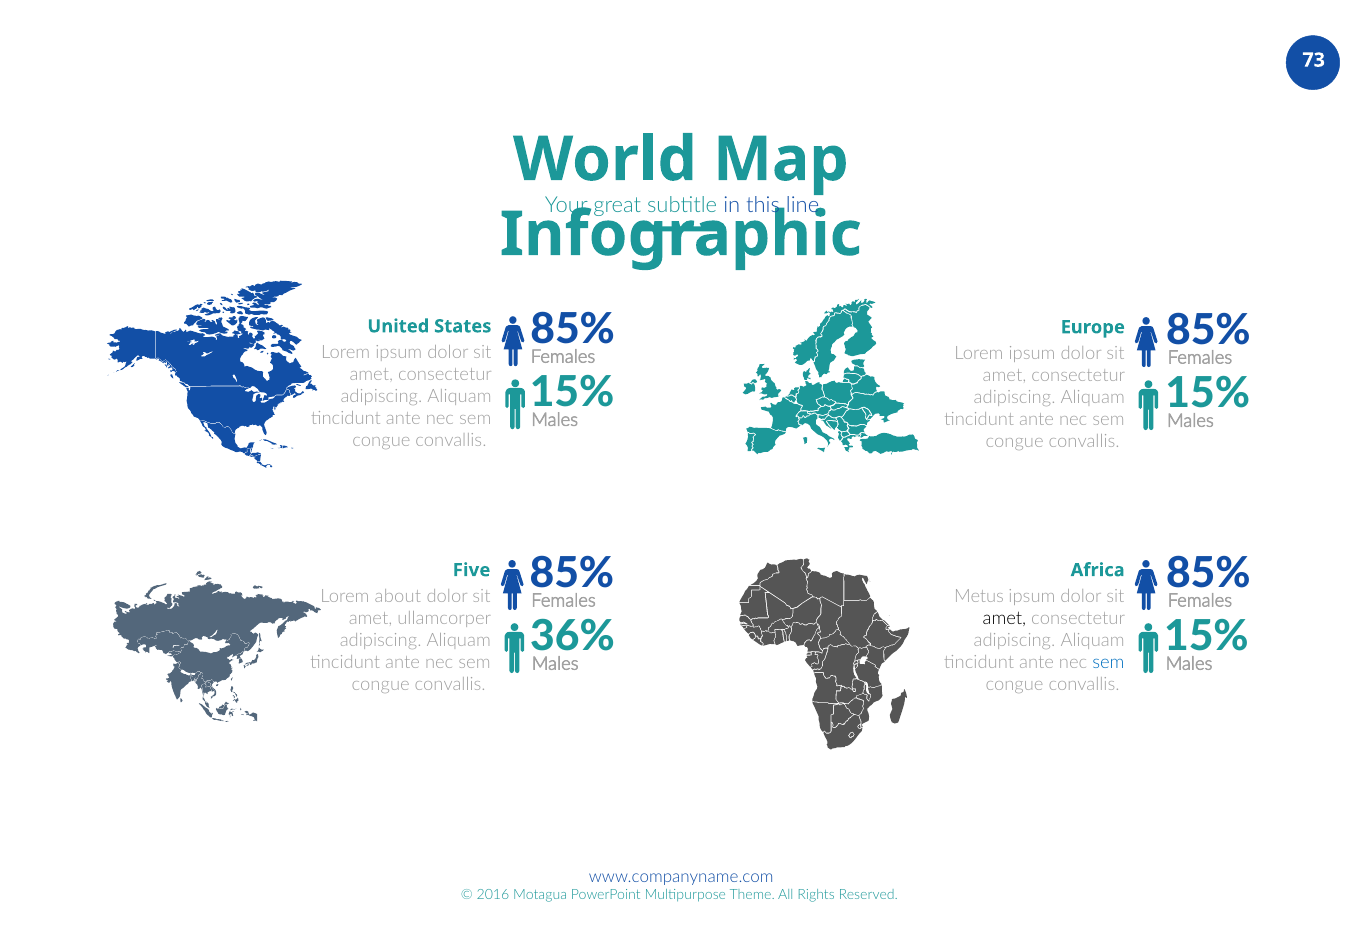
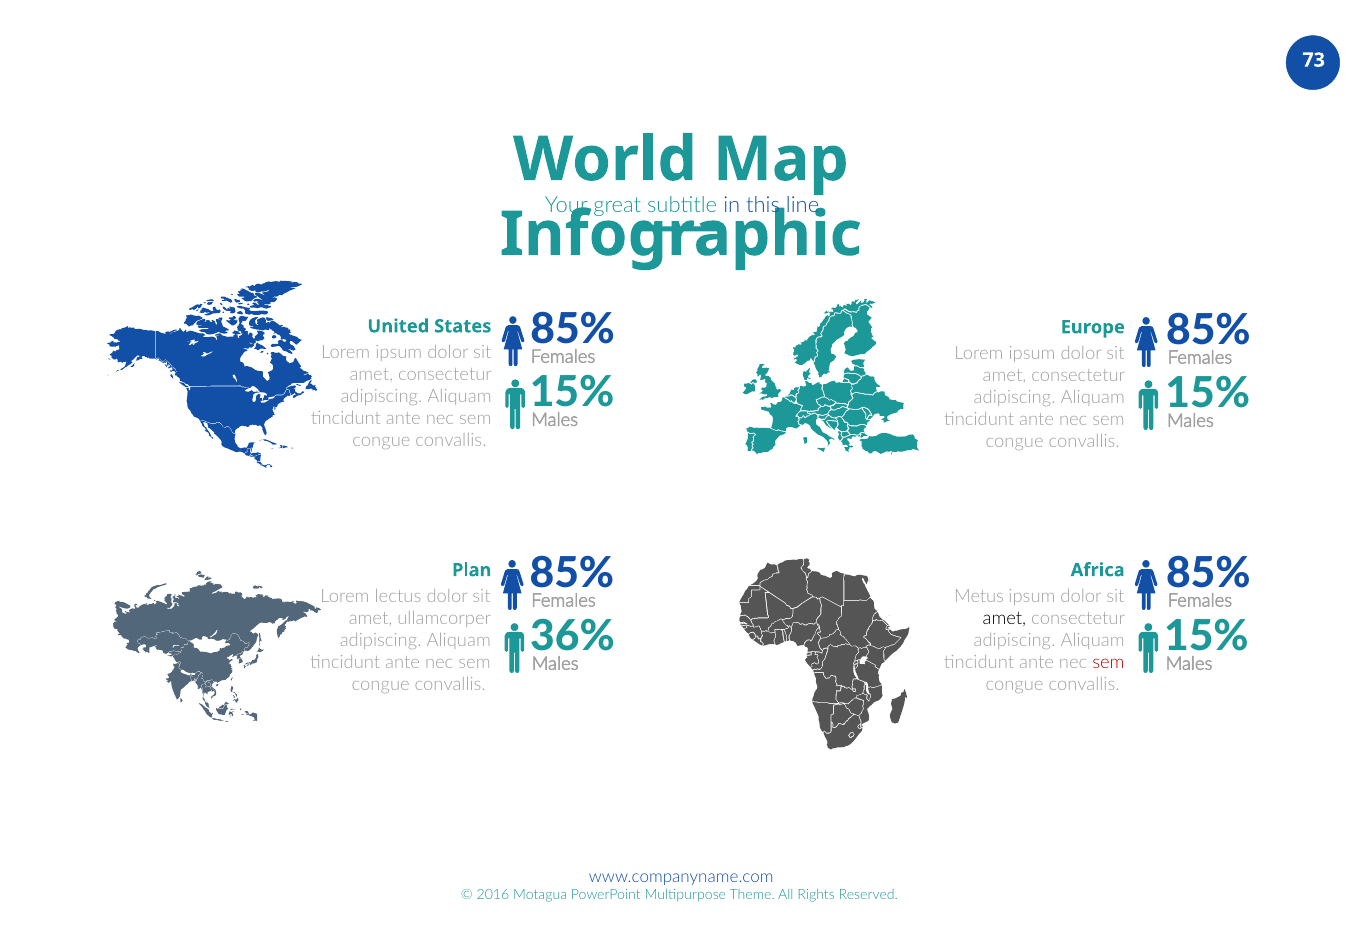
Five: Five -> Plan
about: about -> lectus
sem at (1108, 662) colour: blue -> red
